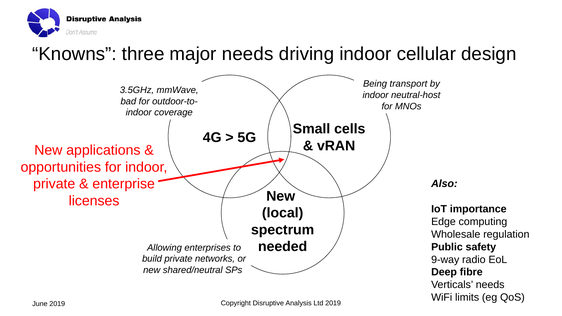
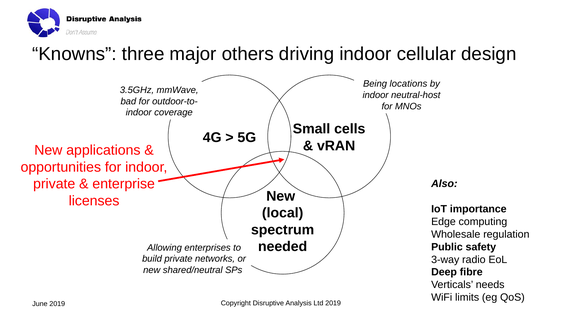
major needs: needs -> others
transport: transport -> locations
9-way: 9-way -> 3-way
